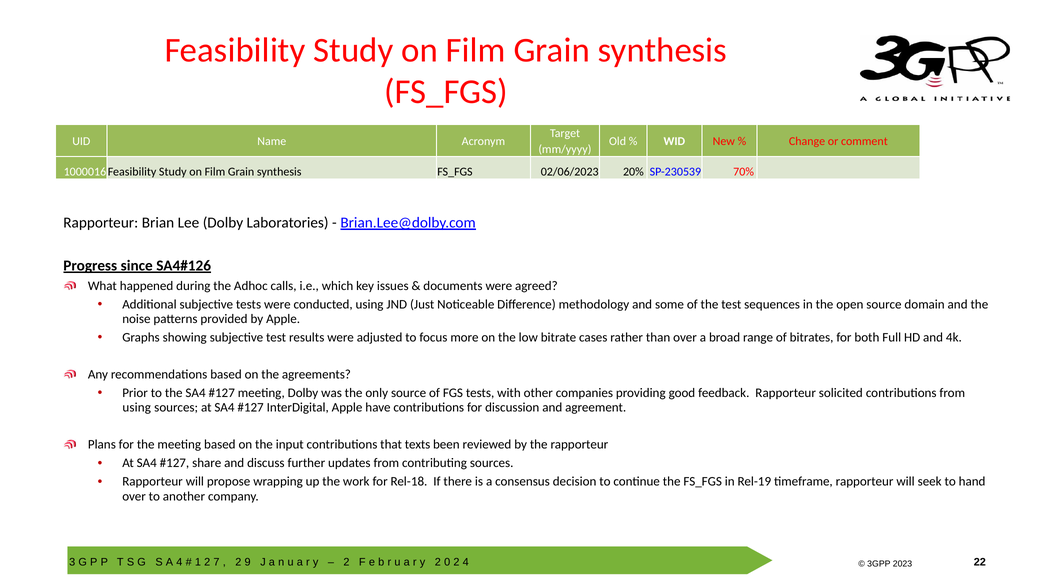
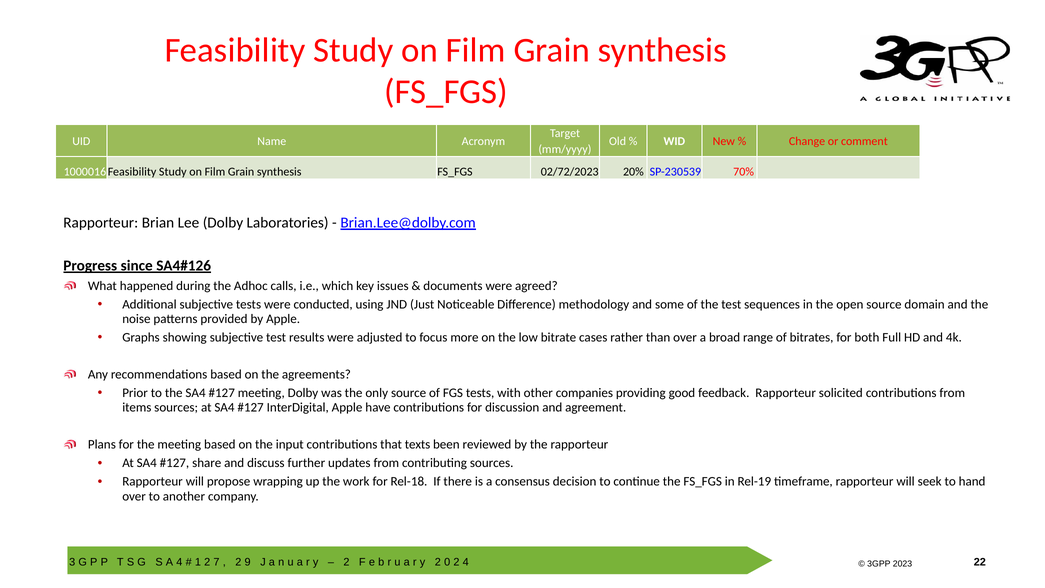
02/06/2023: 02/06/2023 -> 02/72/2023
using at (137, 407): using -> items
